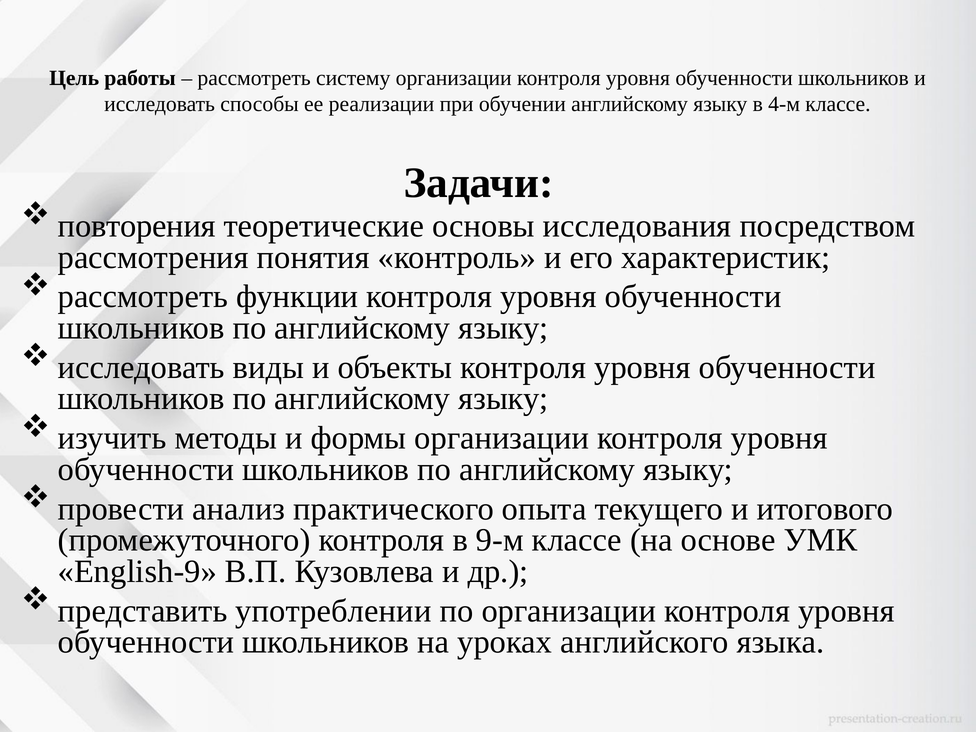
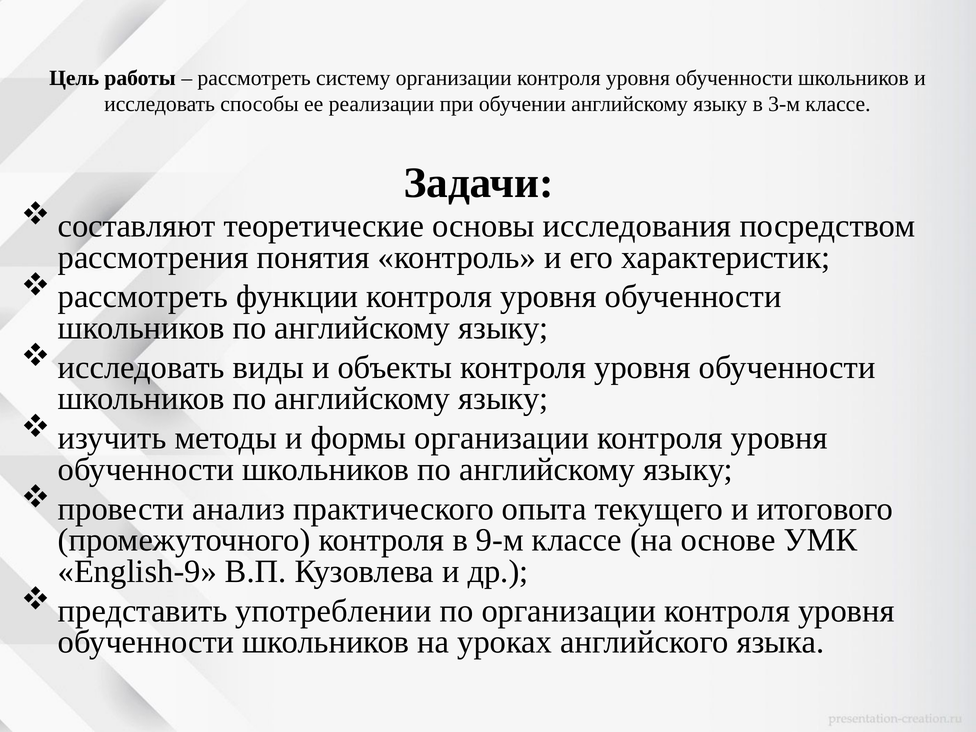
4-м: 4-м -> 3-м
повторения: повторения -> составляют
